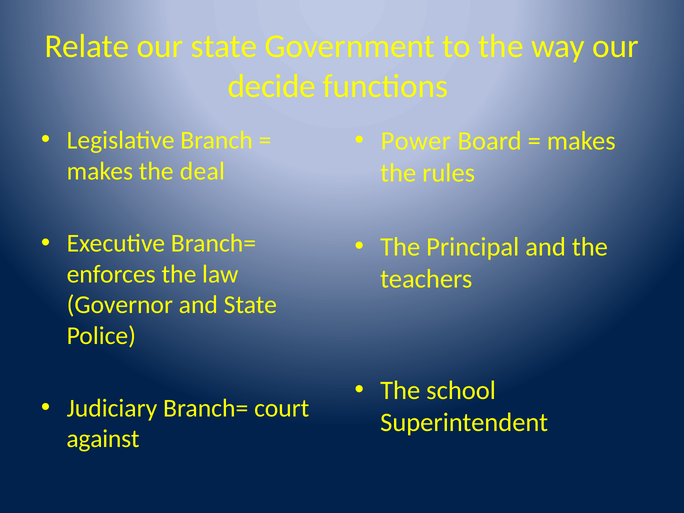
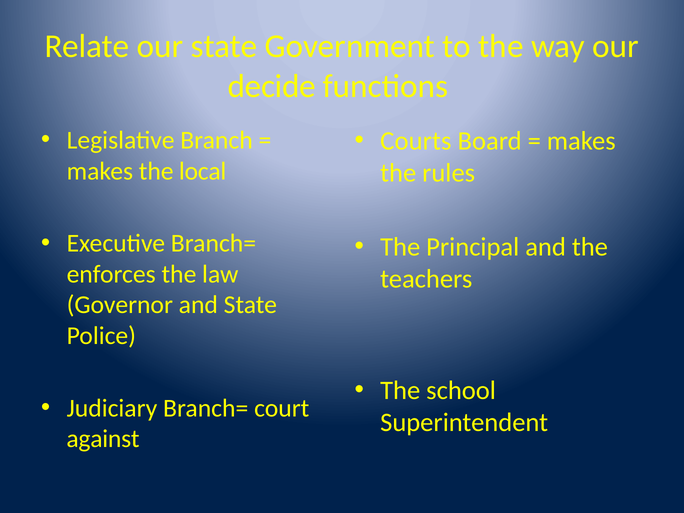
Power: Power -> Courts
deal: deal -> local
